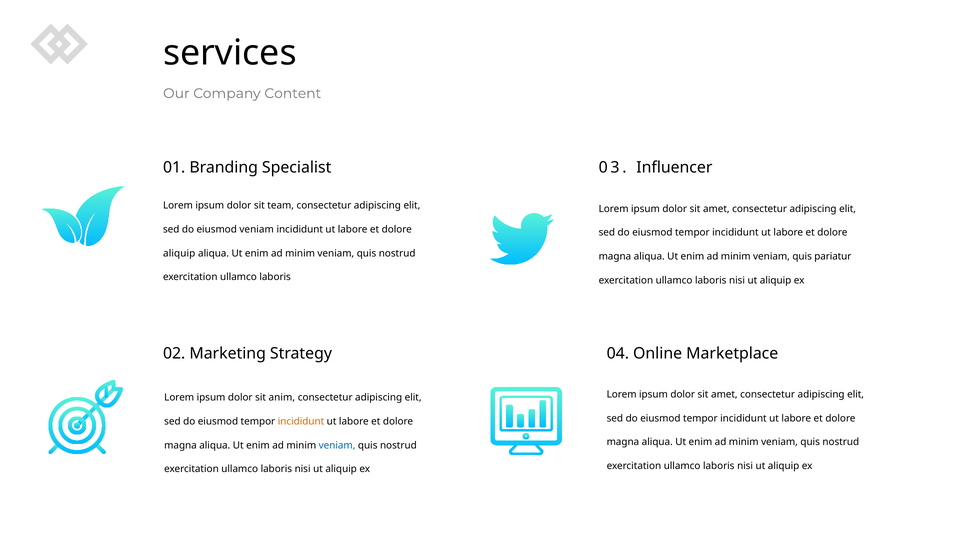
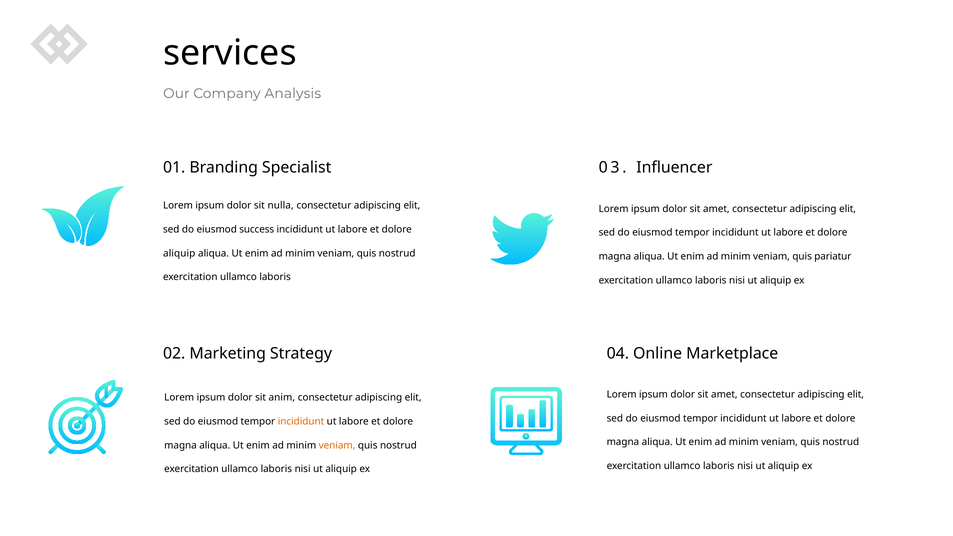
Content: Content -> Analysis
team: team -> nulla
eiusmod veniam: veniam -> success
veniam at (337, 445) colour: blue -> orange
